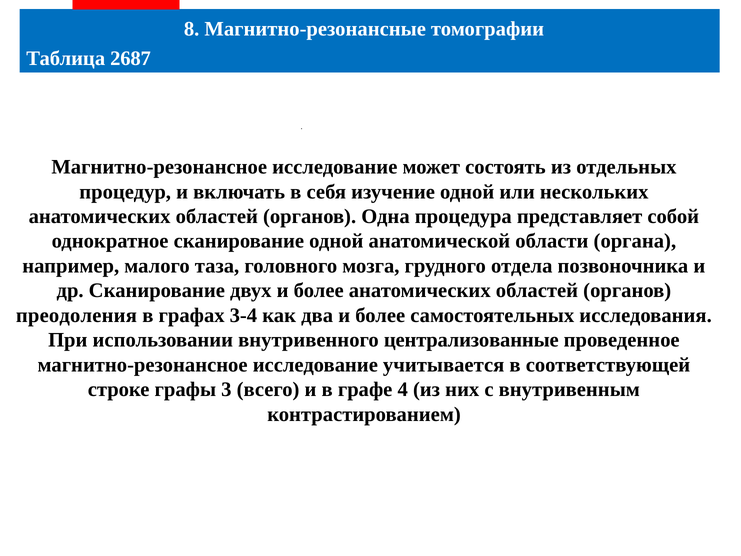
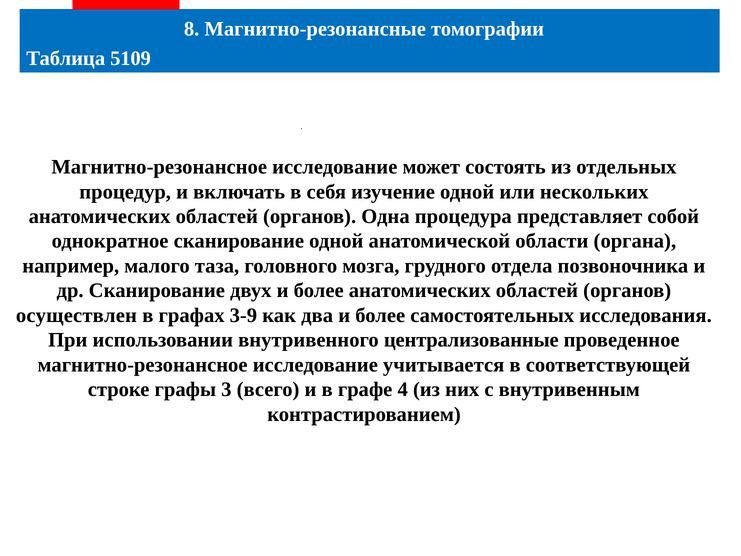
2687: 2687 -> 5109
преодоления: преодоления -> осуществлен
3-4: 3-4 -> 3-9
